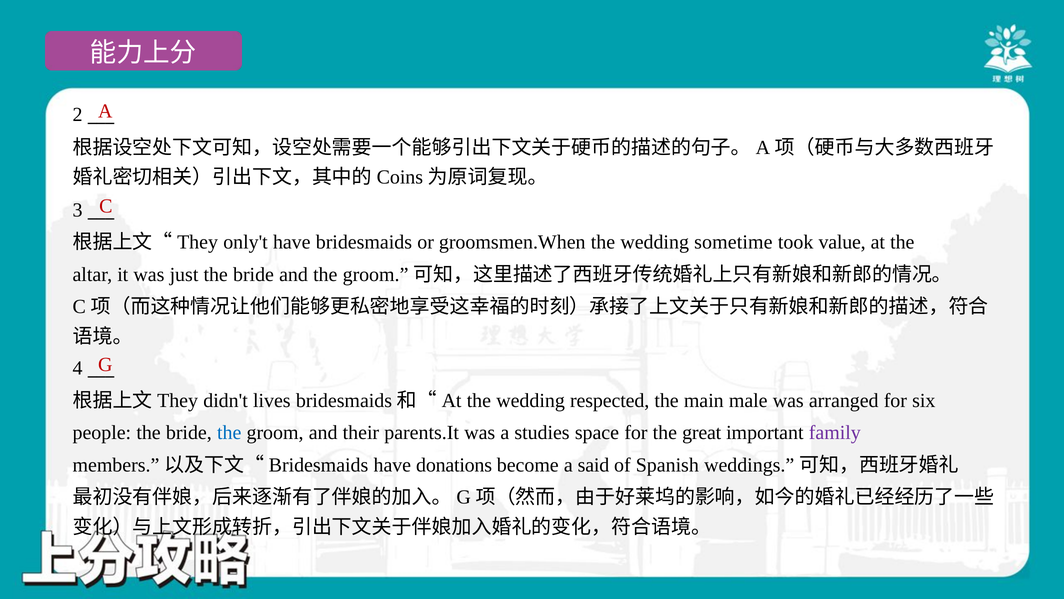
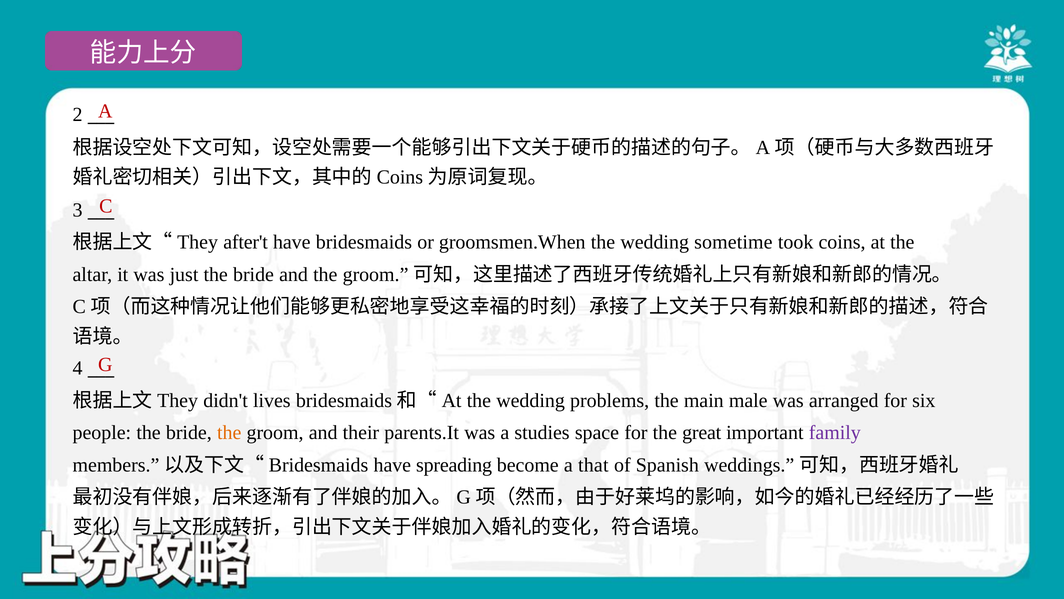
only't: only't -> after't
value: value -> coins
respected: respected -> problems
the at (229, 432) colour: blue -> orange
donations: donations -> spreading
said: said -> that
